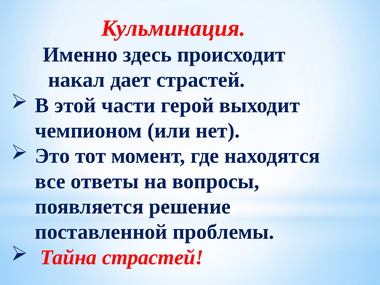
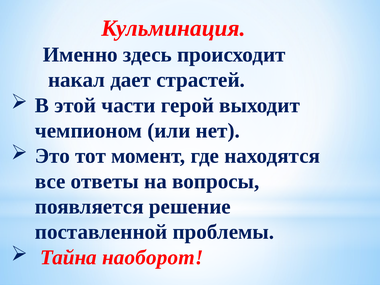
Тайна страстей: страстей -> наоборот
